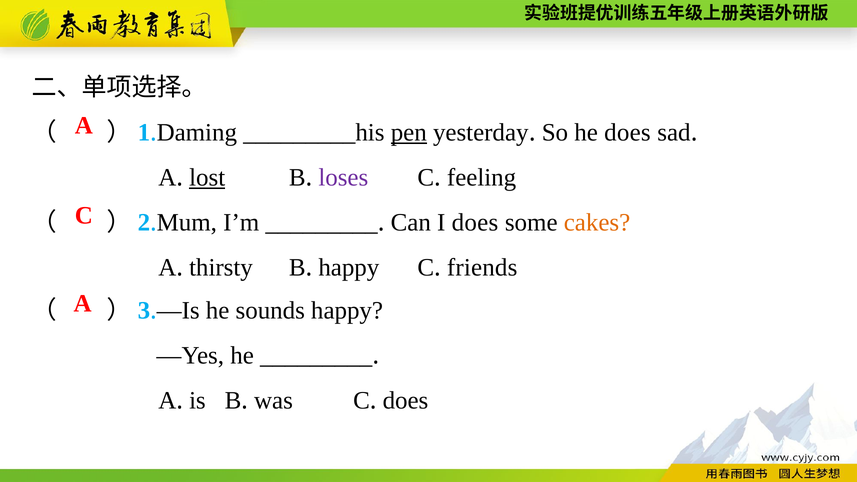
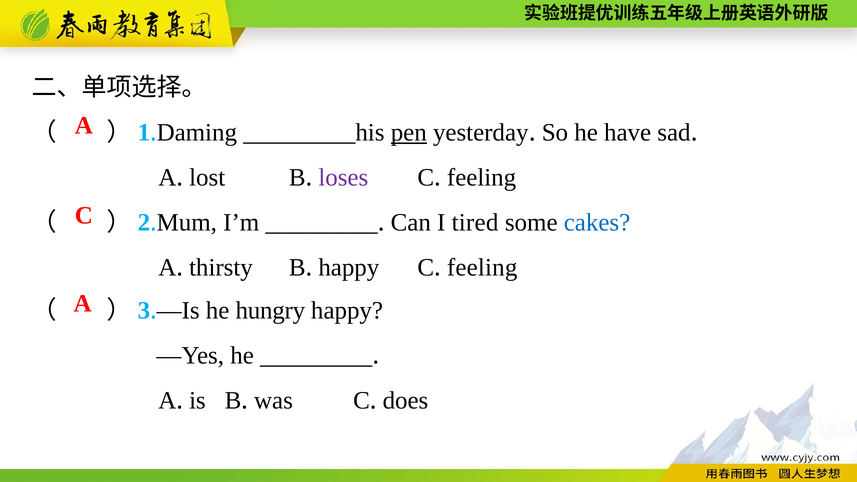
he does: does -> have
lost underline: present -> none
I does: does -> tired
cakes colour: orange -> blue
friends at (482, 268): friends -> feeling
sounds: sounds -> hungry
